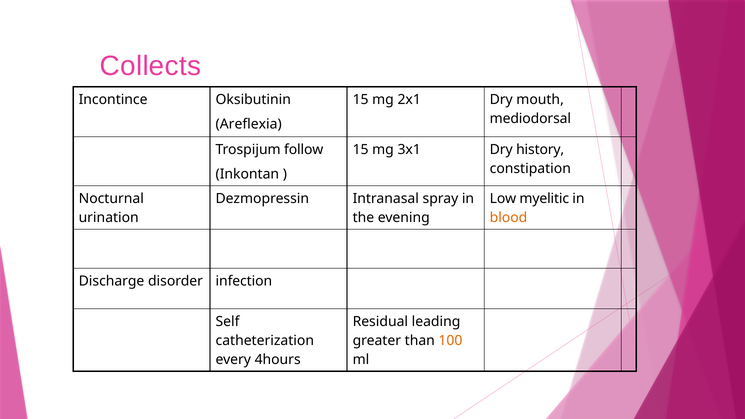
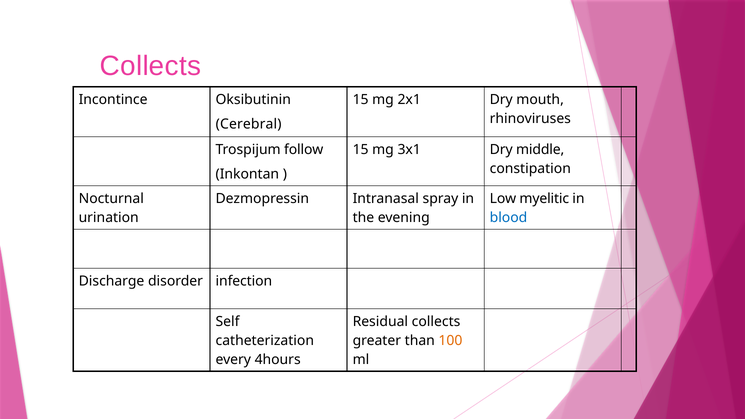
mediodorsal: mediodorsal -> rhinoviruses
Areflexia: Areflexia -> Cerebral
history: history -> middle
blood colour: orange -> blue
Residual leading: leading -> collects
